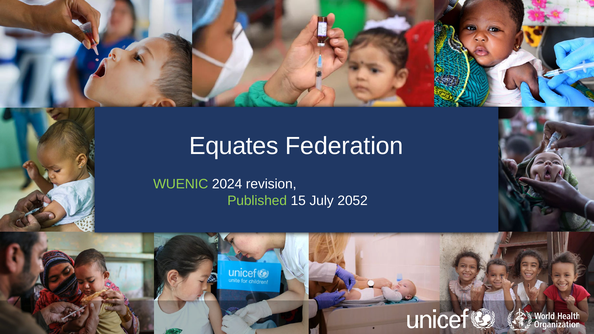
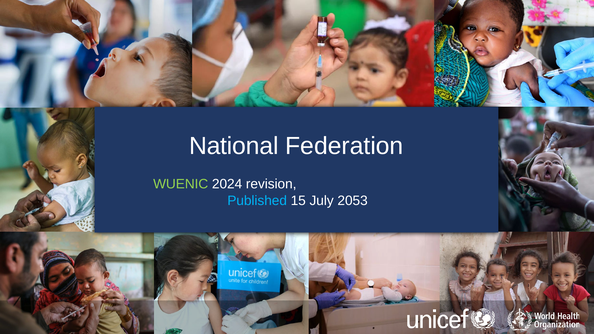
Equates: Equates -> National
Published colour: light green -> light blue
2052: 2052 -> 2053
